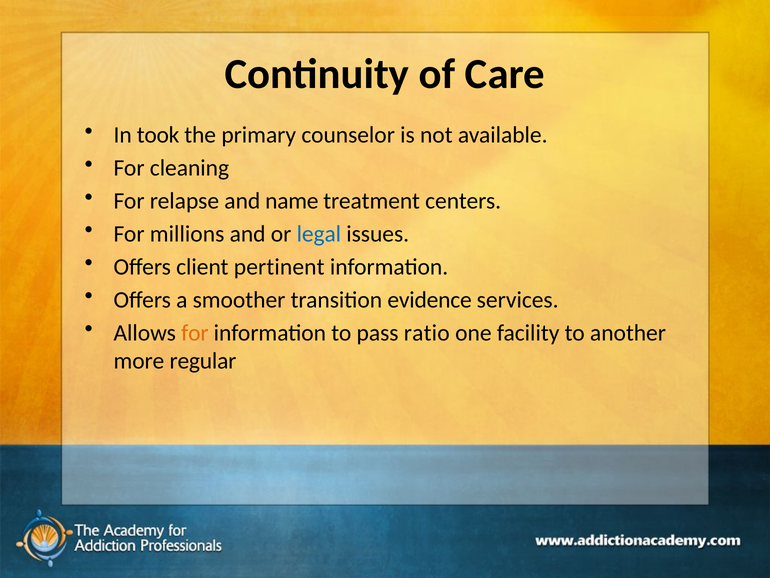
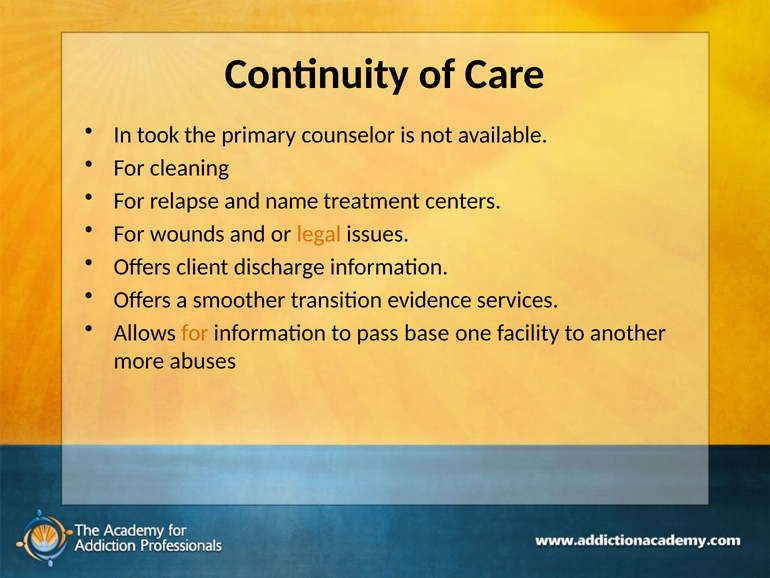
millions: millions -> wounds
legal colour: blue -> orange
pertinent: pertinent -> discharge
ratio: ratio -> base
regular: regular -> abuses
